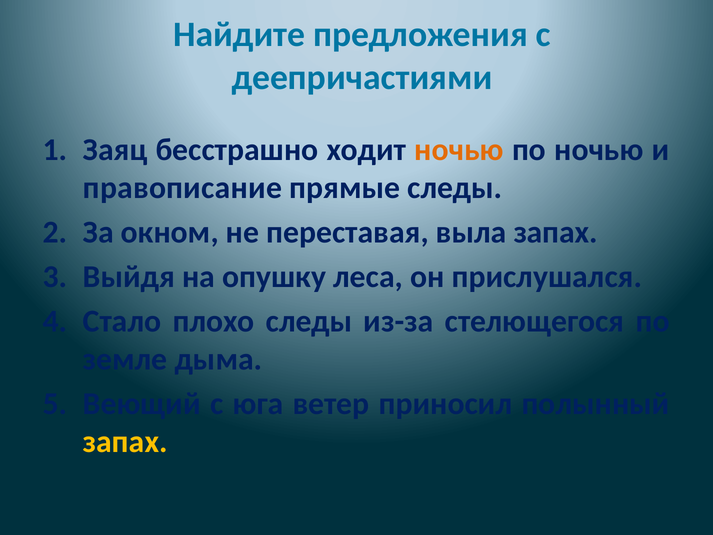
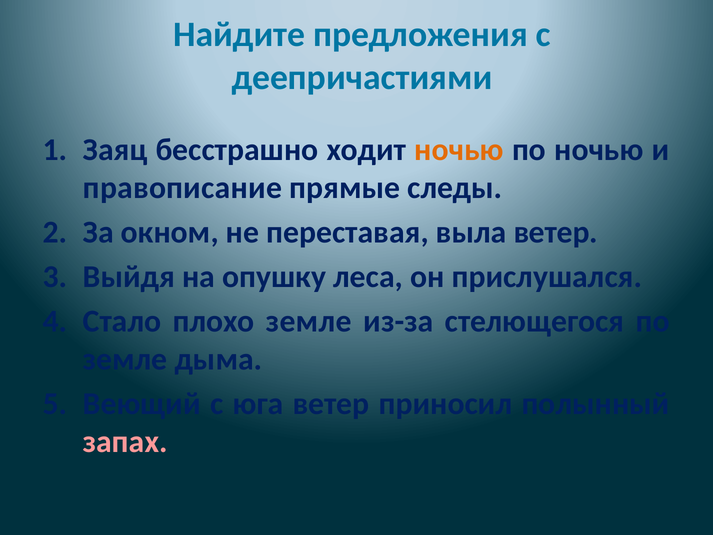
выла запах: запах -> ветер
плохо следы: следы -> земле
запах at (125, 441) colour: yellow -> pink
